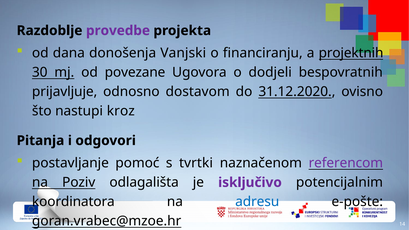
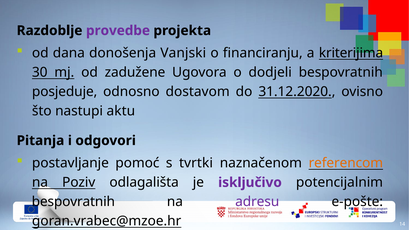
projektnih: projektnih -> kriterijima
povezane: povezane -> zadužene
prijavljuje: prijavljuje -> posjeduje
kroz: kroz -> aktu
referencom colour: purple -> orange
koordinatora at (73, 202): koordinatora -> bespovratnih
adresu colour: blue -> purple
